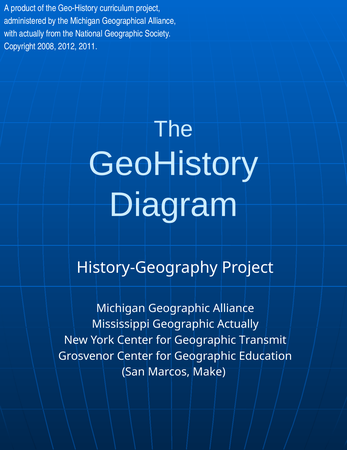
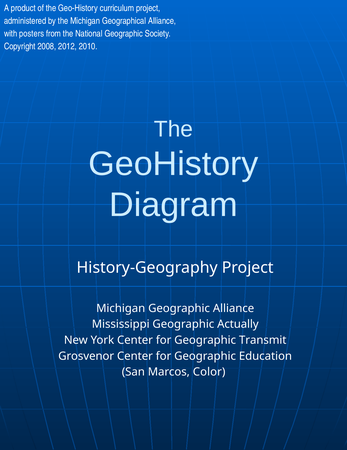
with actually: actually -> posters
2011: 2011 -> 2010
Make: Make -> Color
